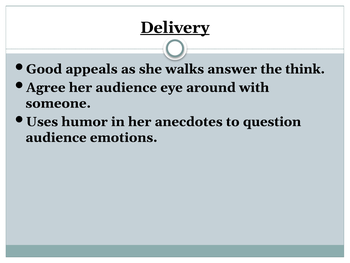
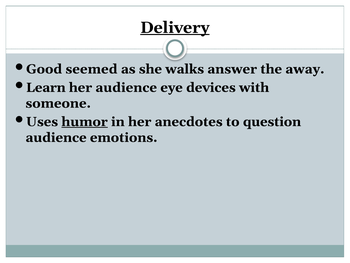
appeals: appeals -> seemed
think: think -> away
Agree: Agree -> Learn
around: around -> devices
humor underline: none -> present
